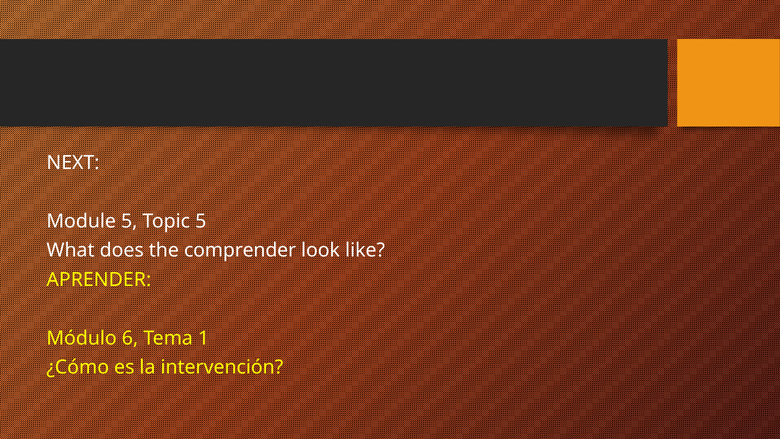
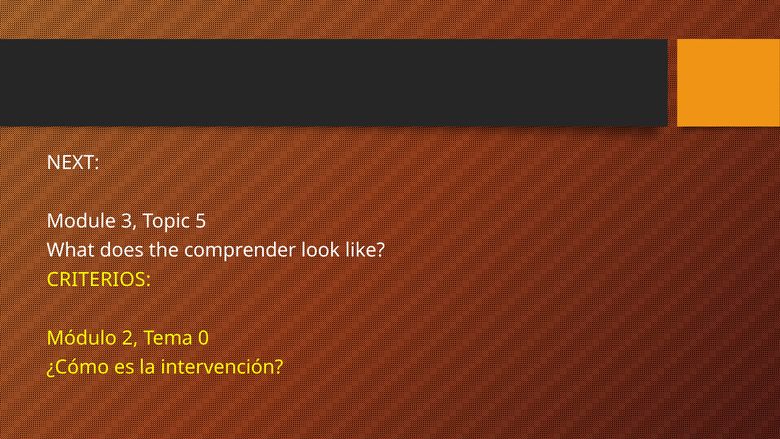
Module 5: 5 -> 3
APRENDER: APRENDER -> CRITERIOS
6: 6 -> 2
1: 1 -> 0
